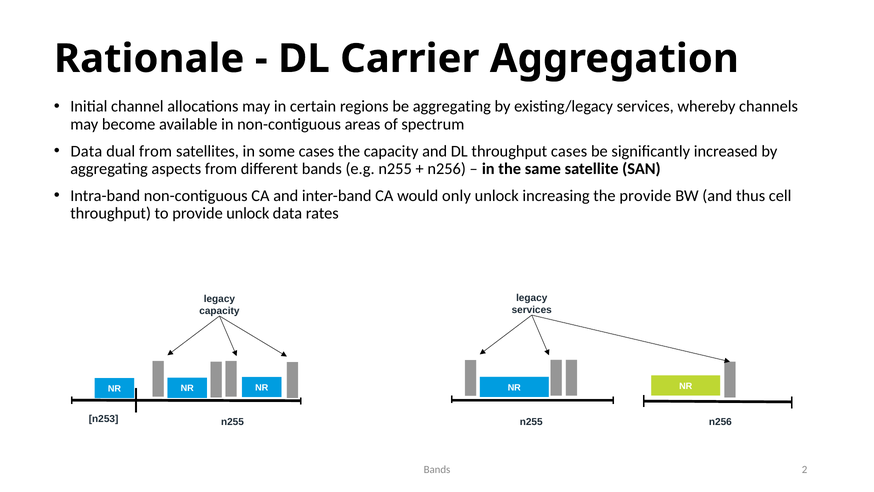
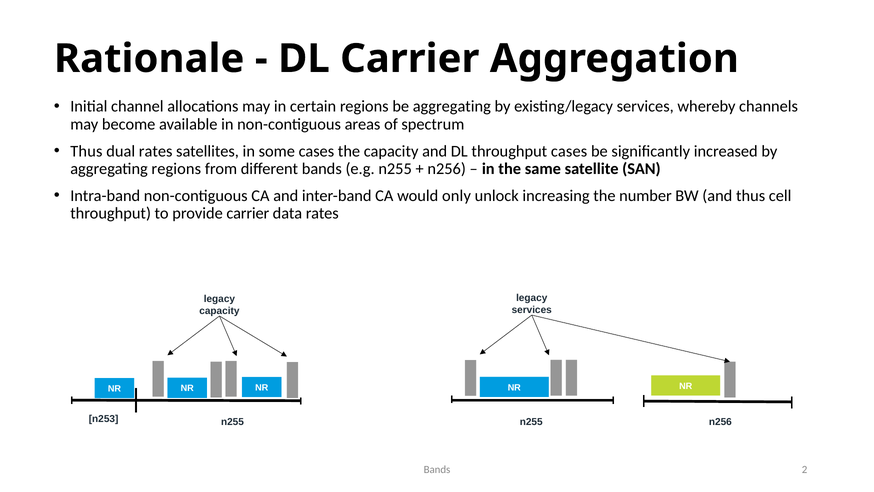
Data at (86, 151): Data -> Thus
dual from: from -> rates
aggregating aspects: aspects -> regions
the provide: provide -> number
provide unlock: unlock -> carrier
